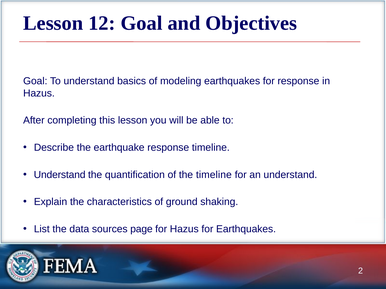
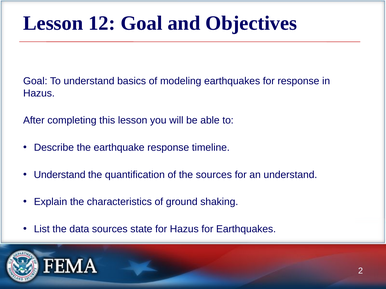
the timeline: timeline -> sources
page: page -> state
